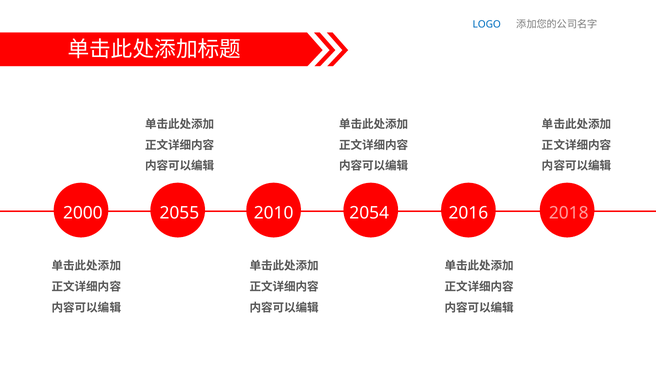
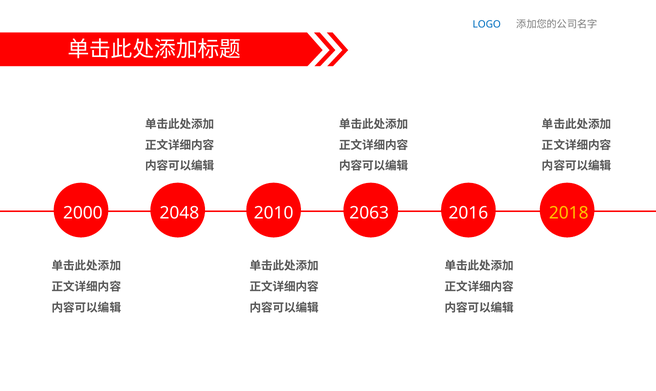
2055: 2055 -> 2048
2054: 2054 -> 2063
2018 colour: pink -> yellow
